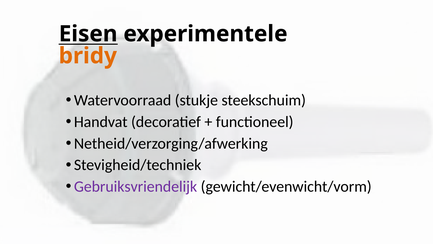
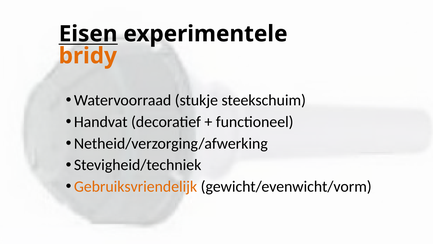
Gebruiksvriendelijk colour: purple -> orange
